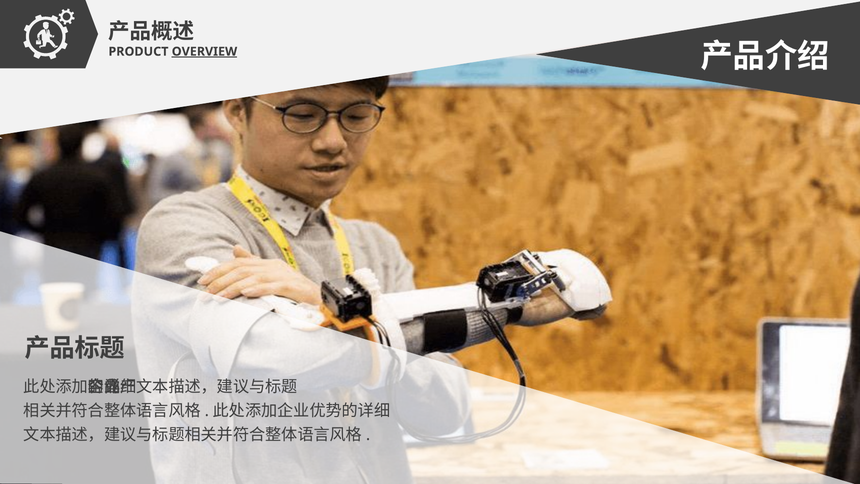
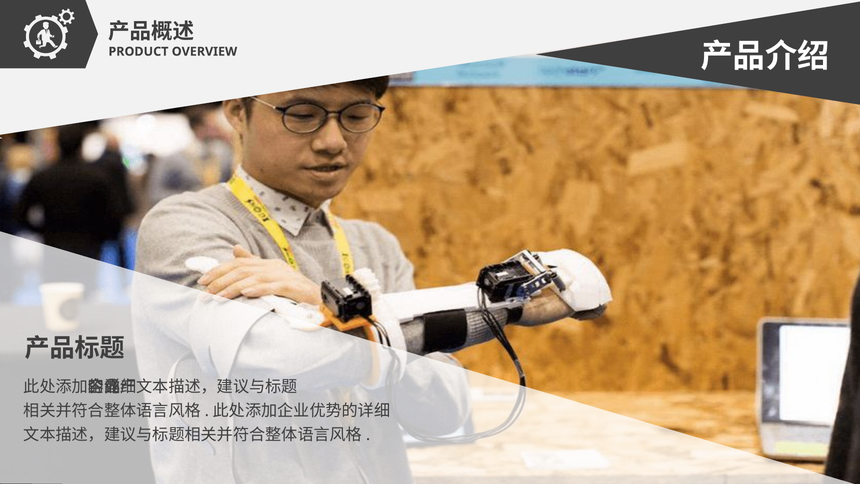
OVERVIEW underline: present -> none
